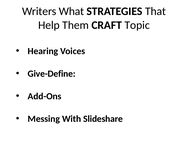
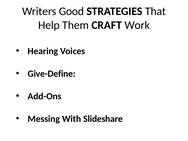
What: What -> Good
Topic: Topic -> Work
